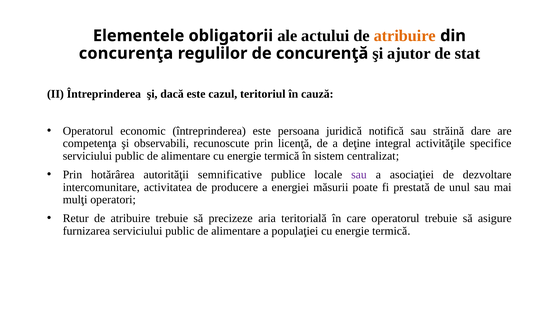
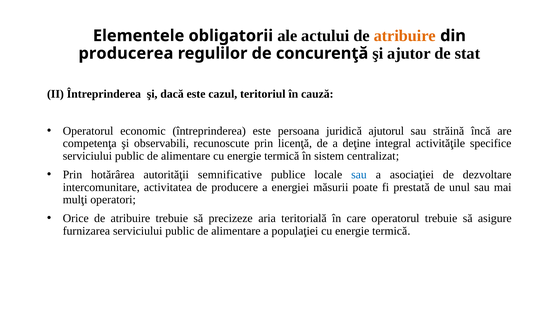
concurenţa: concurenţa -> producerea
notifică: notifică -> ajutorul
dare: dare -> încă
sau at (359, 175) colour: purple -> blue
Retur: Retur -> Orice
